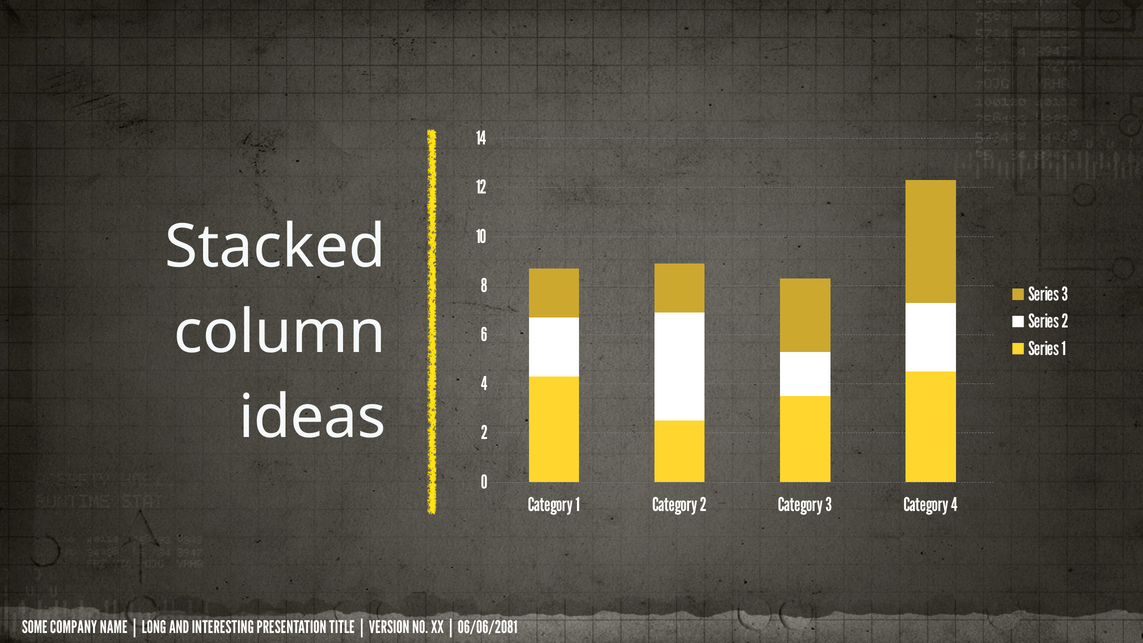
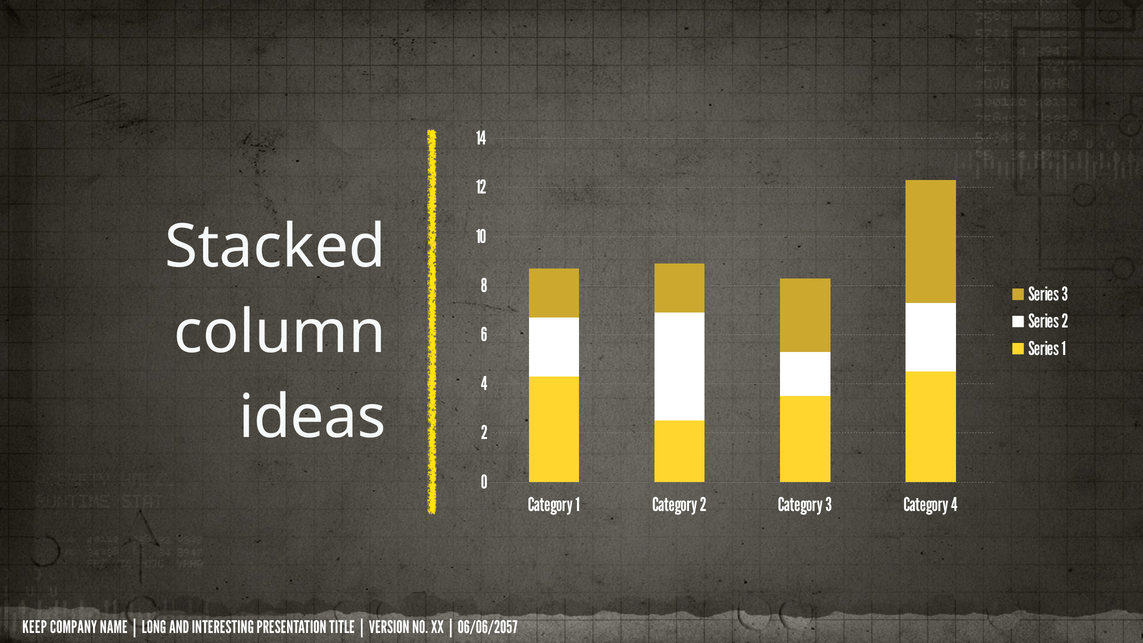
SOME: SOME -> KEEP
06/06/2081: 06/06/2081 -> 06/06/2057
